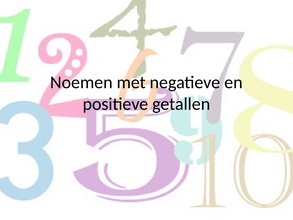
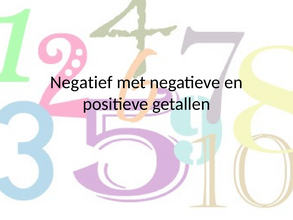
Noemen: Noemen -> Negatief
